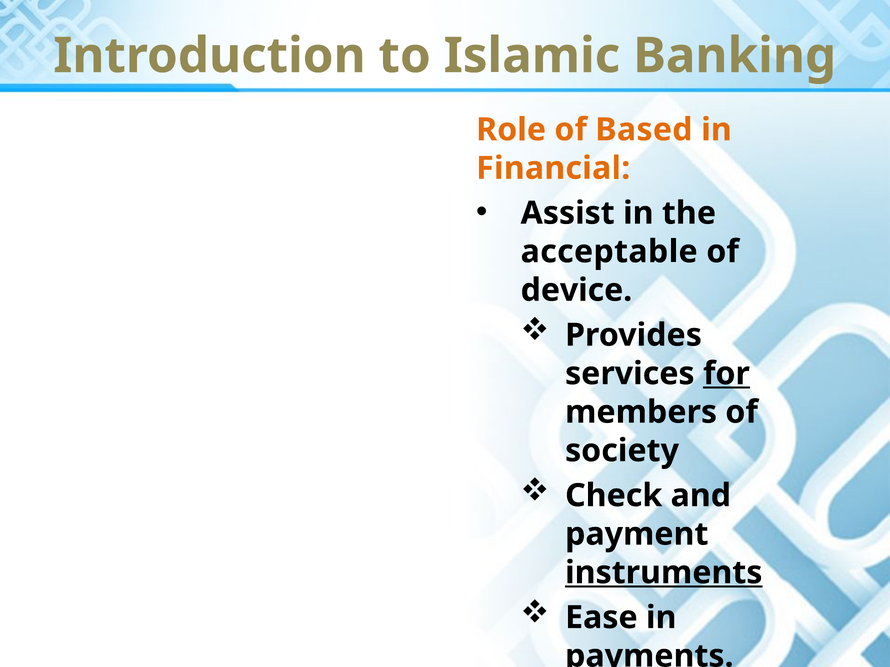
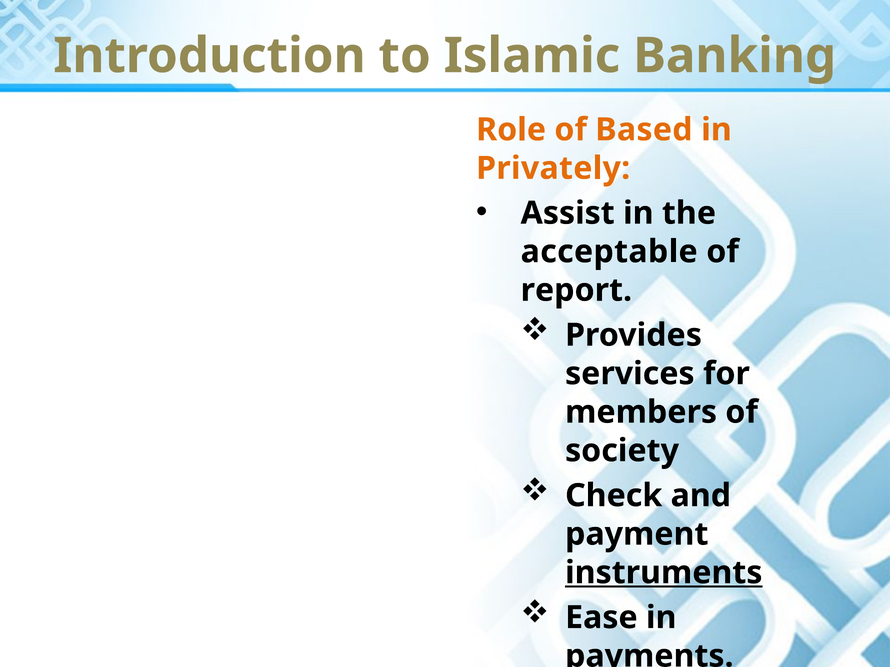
Financial: Financial -> Privately
device: device -> report
for underline: present -> none
